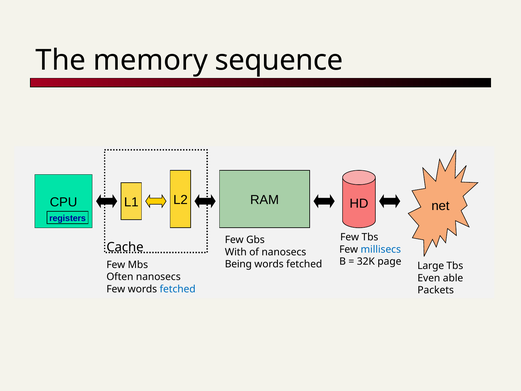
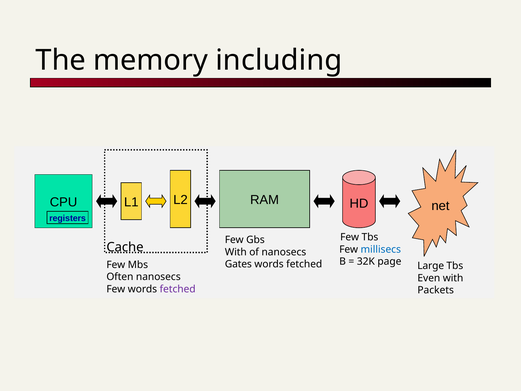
sequence: sequence -> including
Being: Being -> Gates
Even able: able -> with
fetched at (178, 289) colour: blue -> purple
